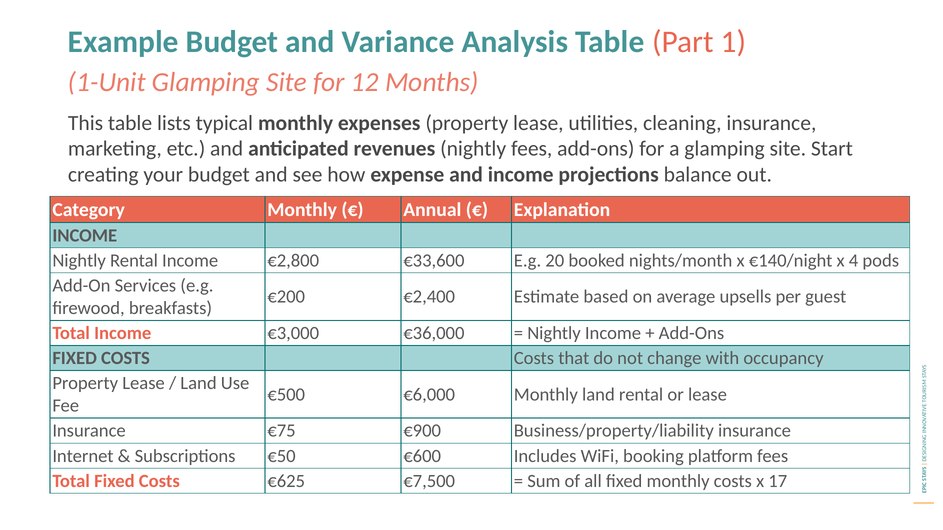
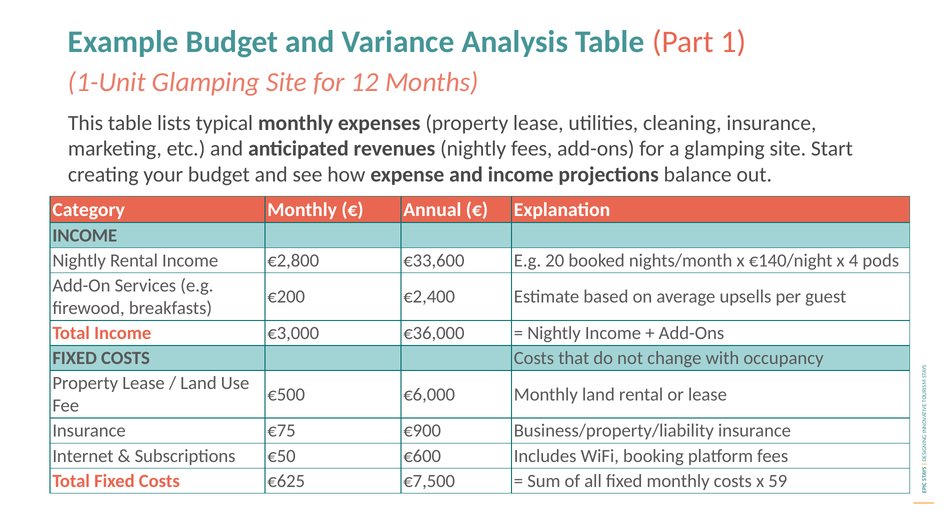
17: 17 -> 59
